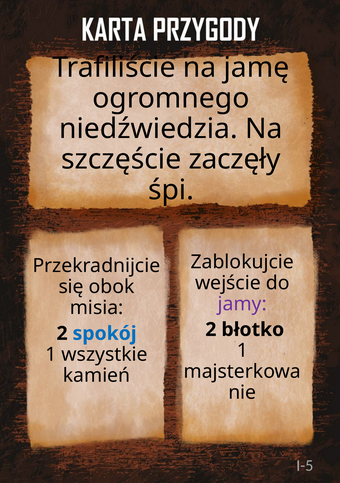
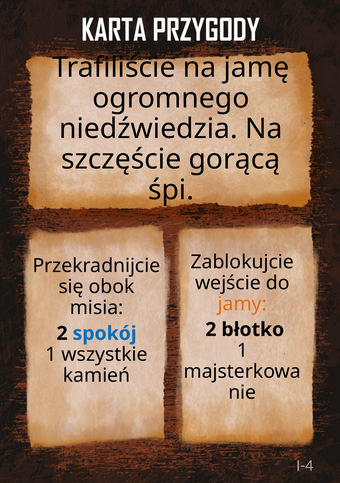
zaczęły: zaczęły -> gorącą
jamy colour: purple -> orange
I-5: I-5 -> I-4
